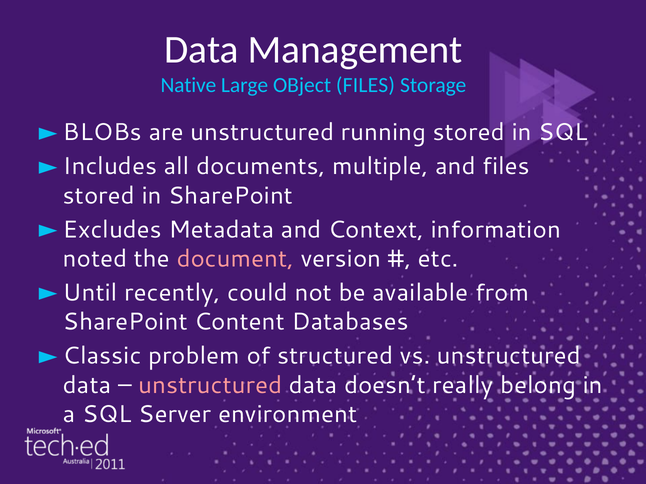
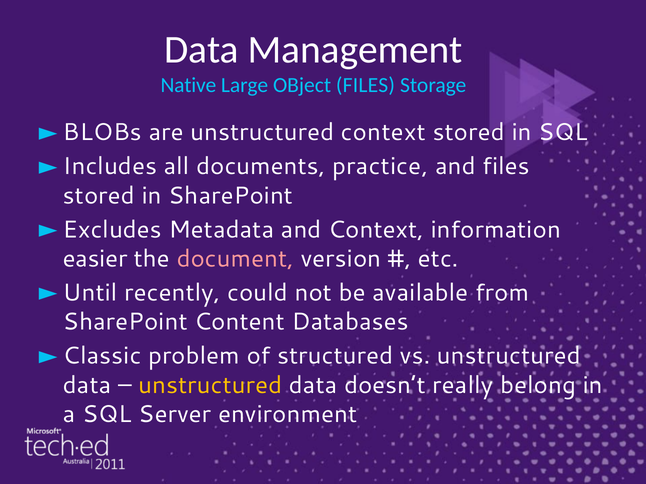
unstructured running: running -> context
multiple: multiple -> practice
noted: noted -> easier
unstructured at (210, 385) colour: pink -> yellow
